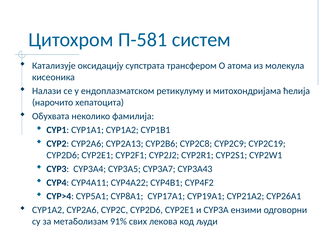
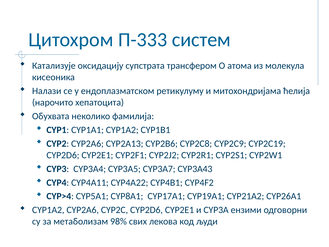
П-581: П-581 -> П-333
91%: 91% -> 98%
